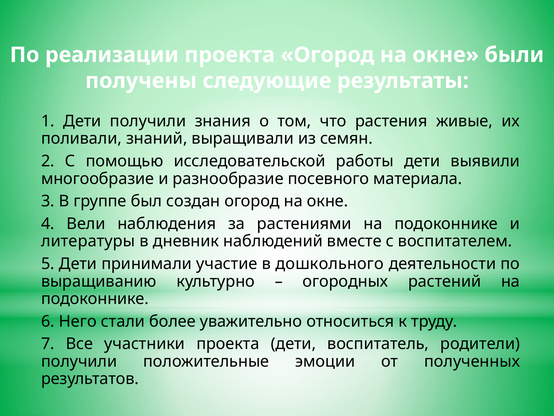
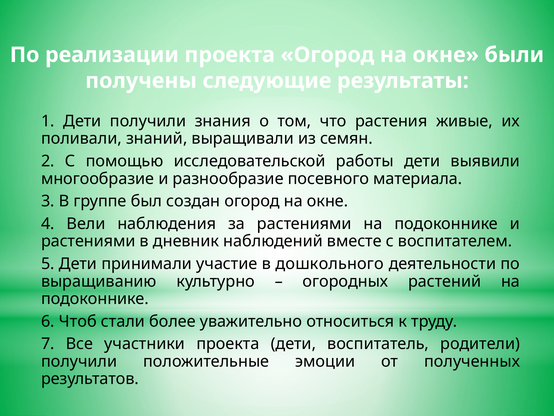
литературы at (88, 241): литературы -> растениями
Него: Него -> Чтоб
